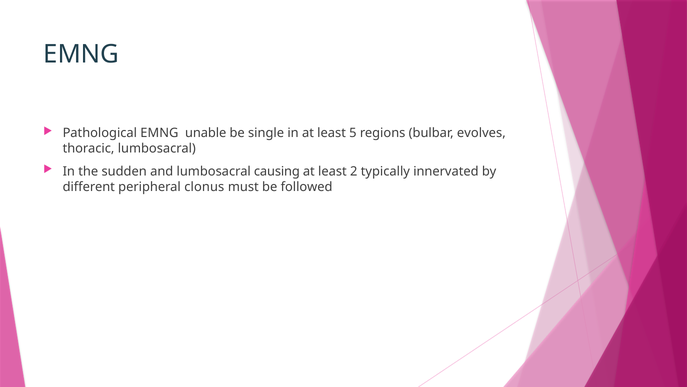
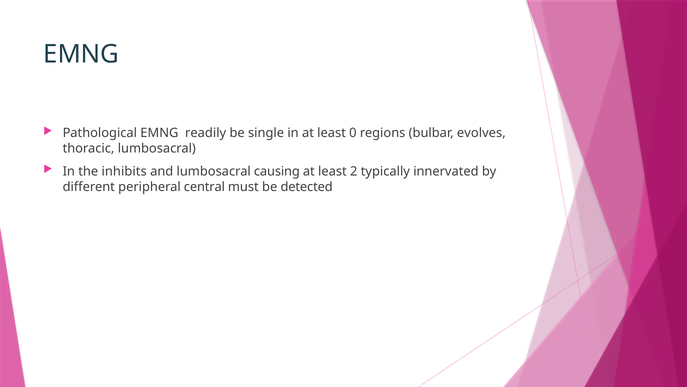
unable: unable -> readily
5: 5 -> 0
sudden: sudden -> inhibits
clonus: clonus -> central
followed: followed -> detected
